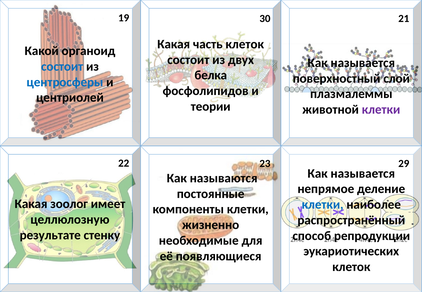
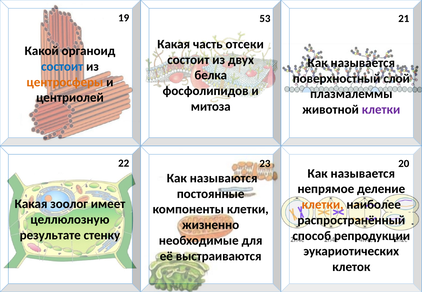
30: 30 -> 53
часть клеток: клеток -> отсеки
центросферы colour: blue -> orange
теории: теории -> митоза
29: 29 -> 20
клетки at (323, 205) colour: blue -> orange
появляющиеся: появляющиеся -> выстраиваются
